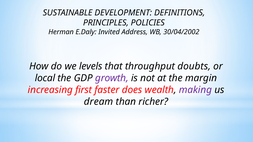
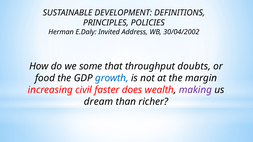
levels: levels -> some
local: local -> food
growth colour: purple -> blue
first: first -> civil
